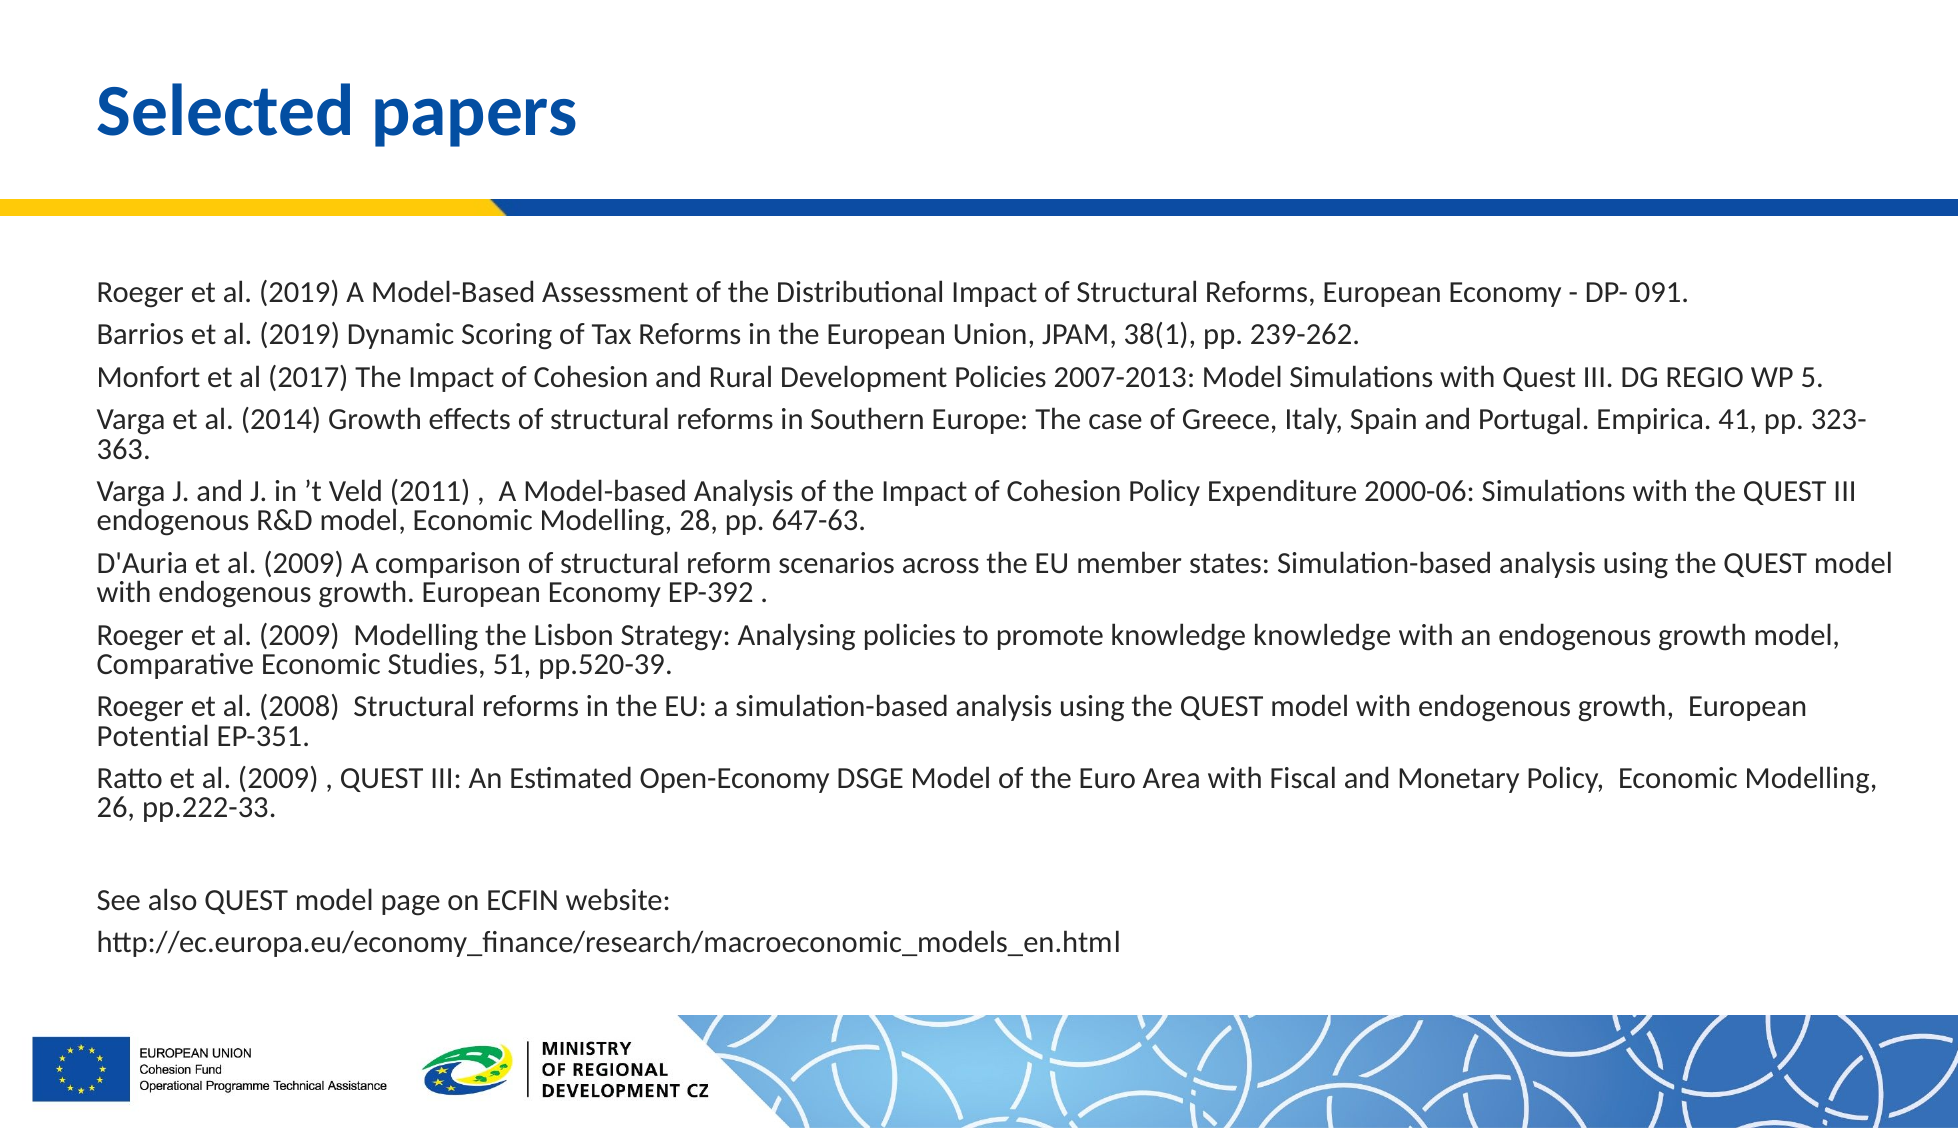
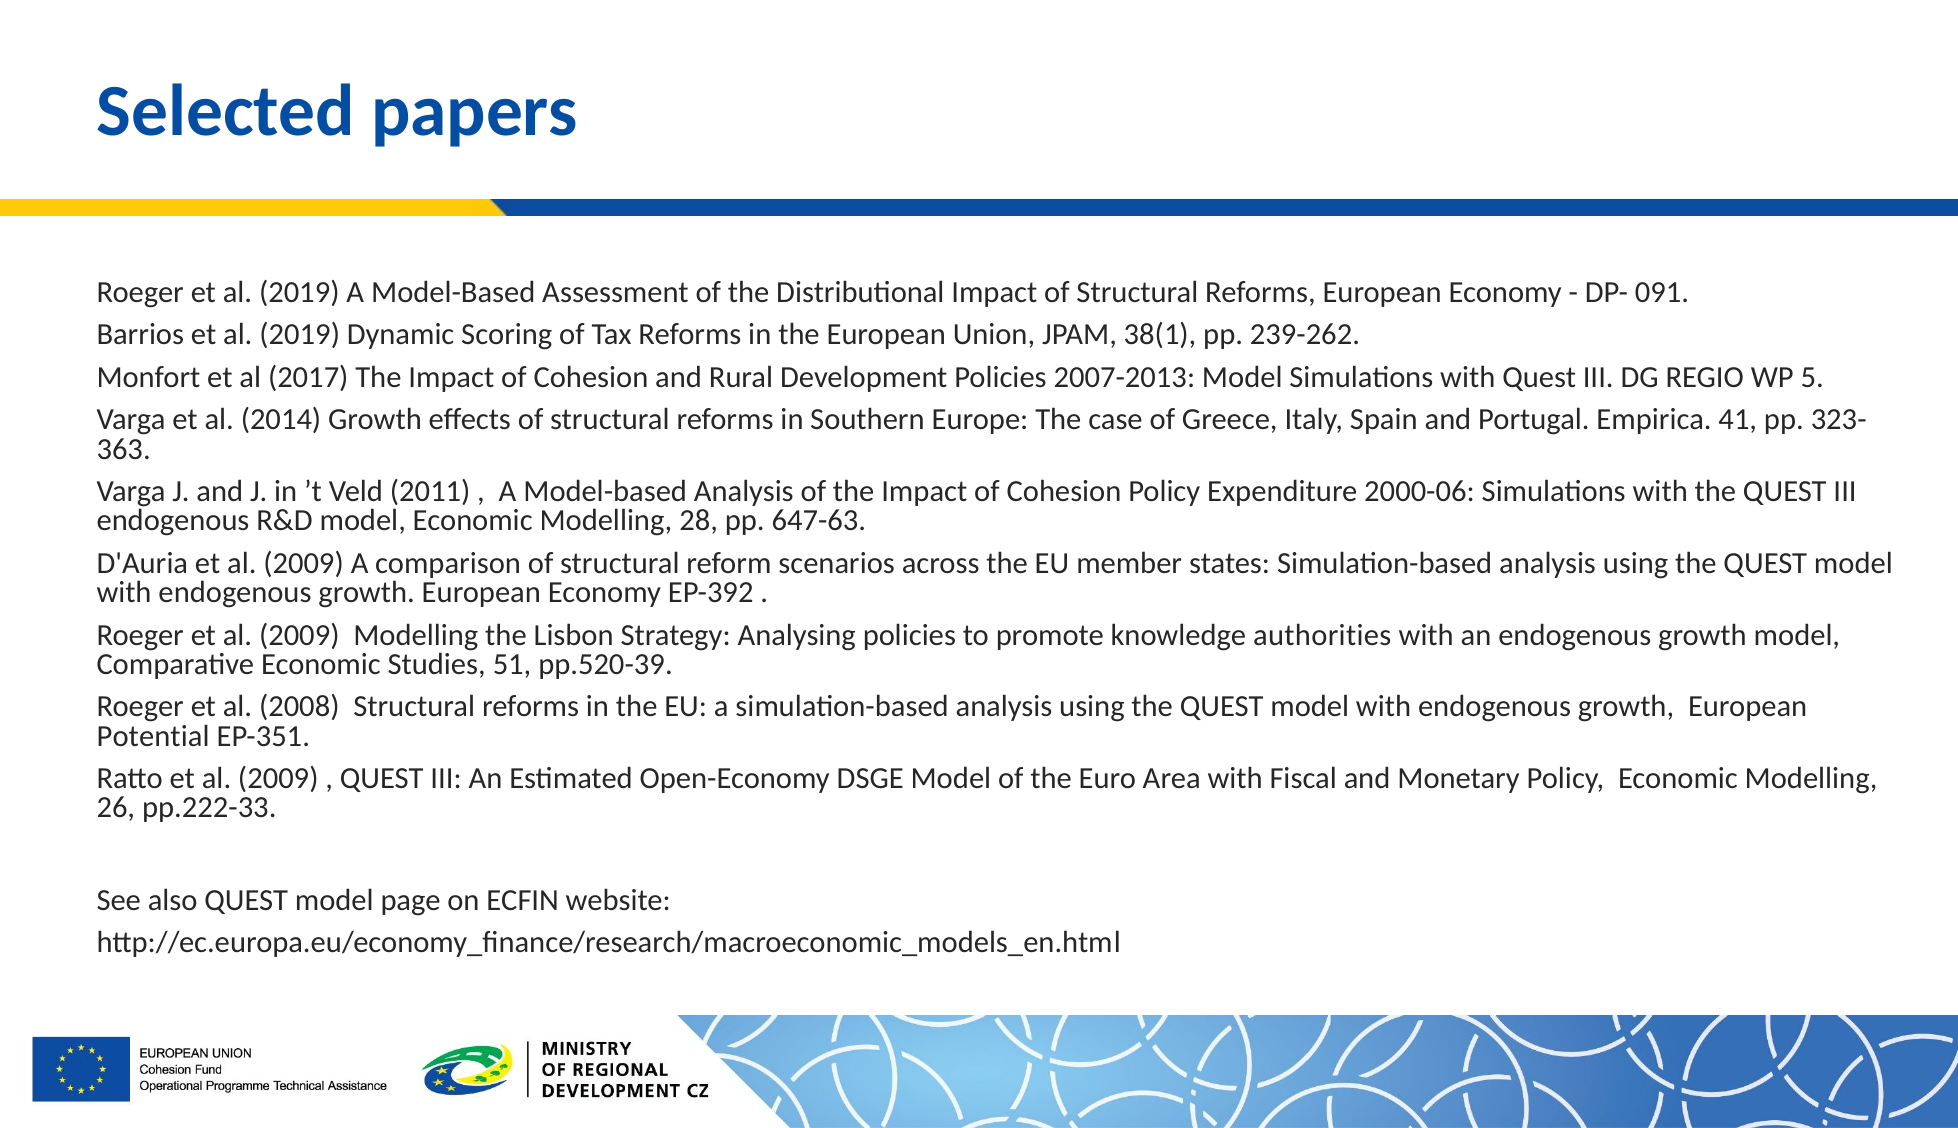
knowledge knowledge: knowledge -> authorities
